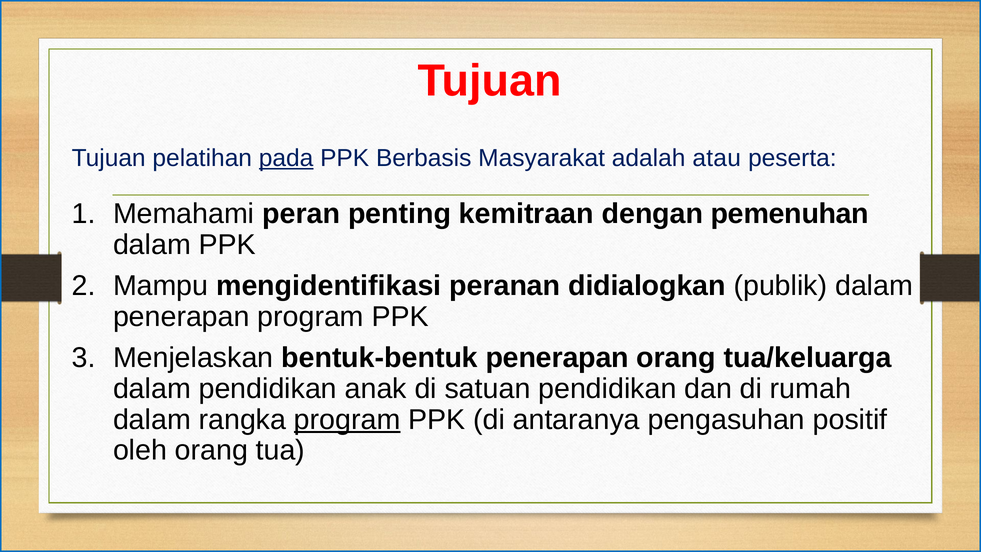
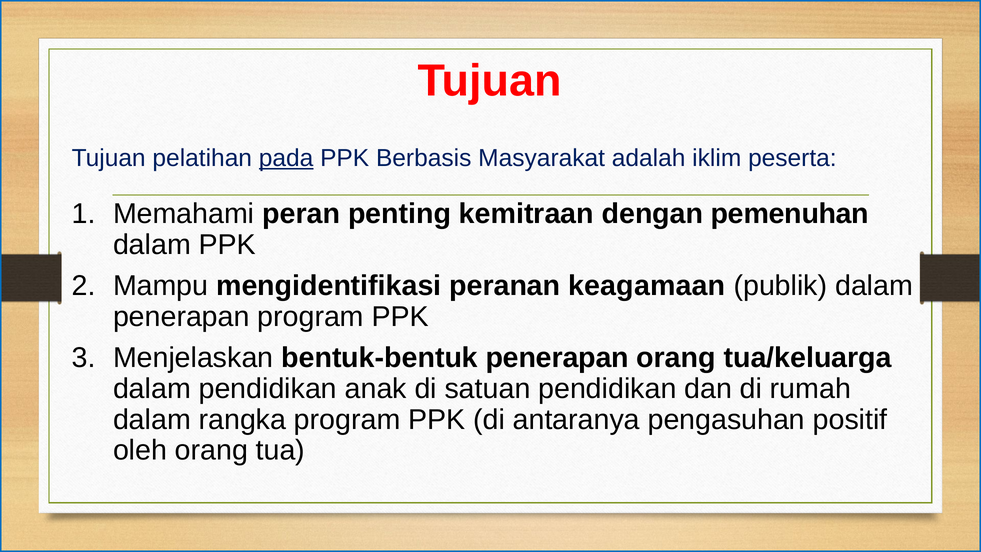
atau: atau -> iklim
didialogkan: didialogkan -> keagamaan
program at (347, 419) underline: present -> none
